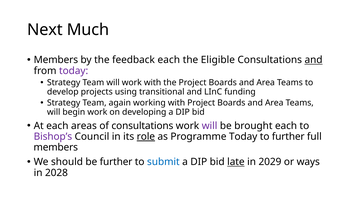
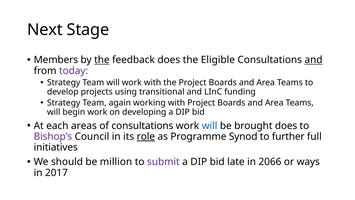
Much: Much -> Stage
the at (102, 60) underline: none -> present
feedback each: each -> does
will at (210, 126) colour: purple -> blue
brought each: each -> does
Programme Today: Today -> Synod
members at (56, 147): members -> initiatives
be further: further -> million
submit colour: blue -> purple
late underline: present -> none
2029: 2029 -> 2066
2028: 2028 -> 2017
